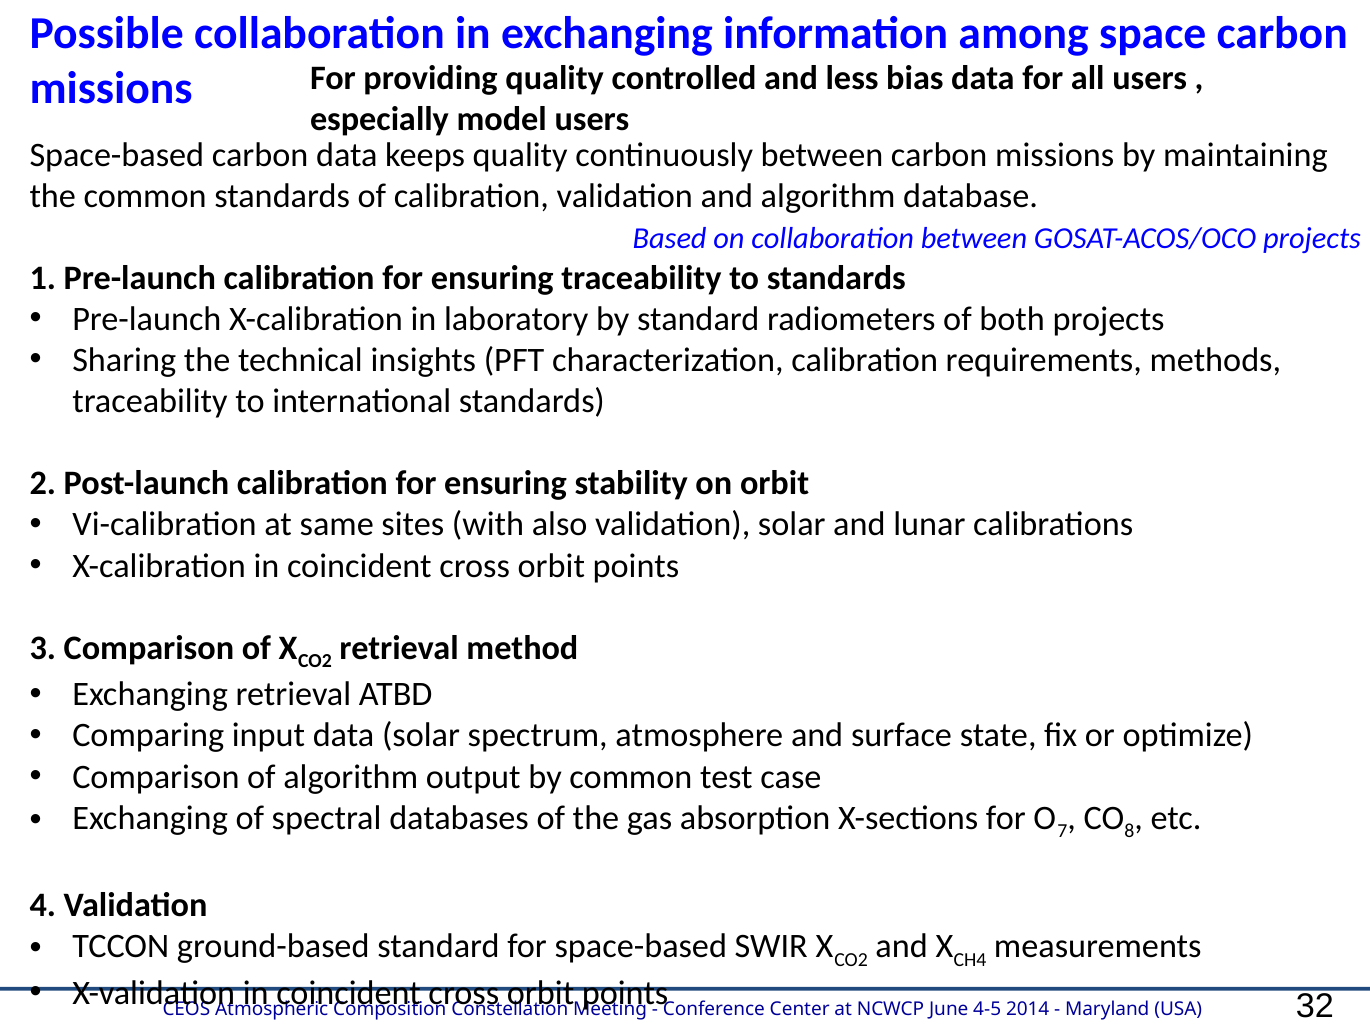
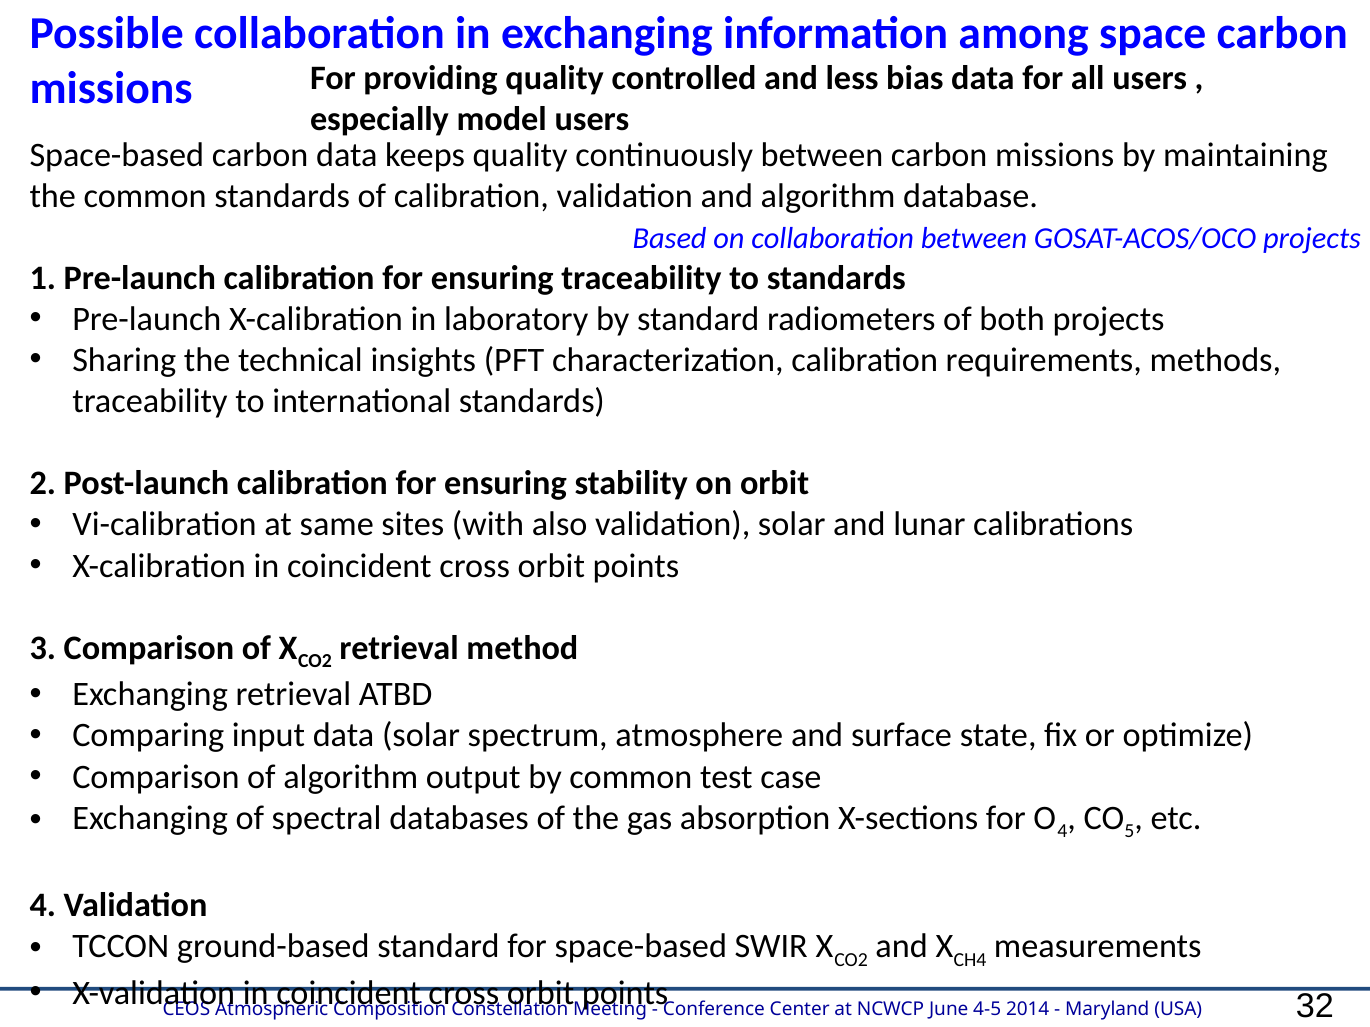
7 at (1062, 832): 7 -> 4
8: 8 -> 5
